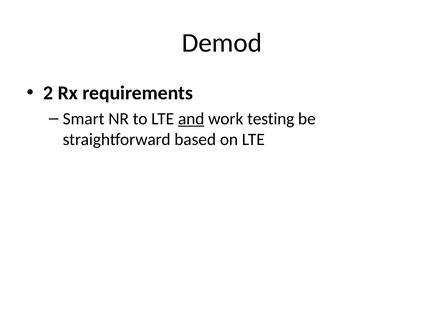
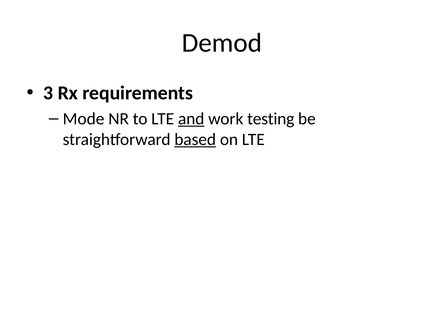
2: 2 -> 3
Smart: Smart -> Mode
based underline: none -> present
